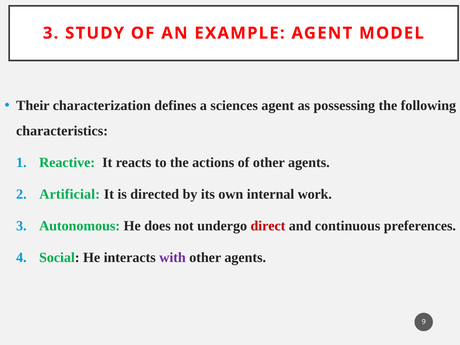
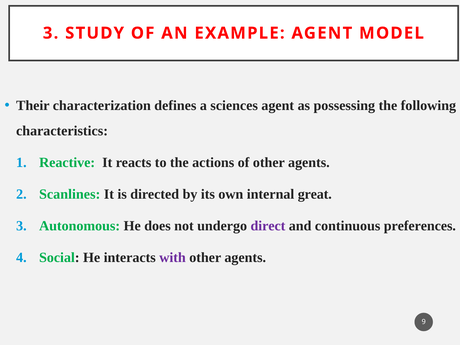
Artificial: Artificial -> Scanlines
work: work -> great
direct colour: red -> purple
